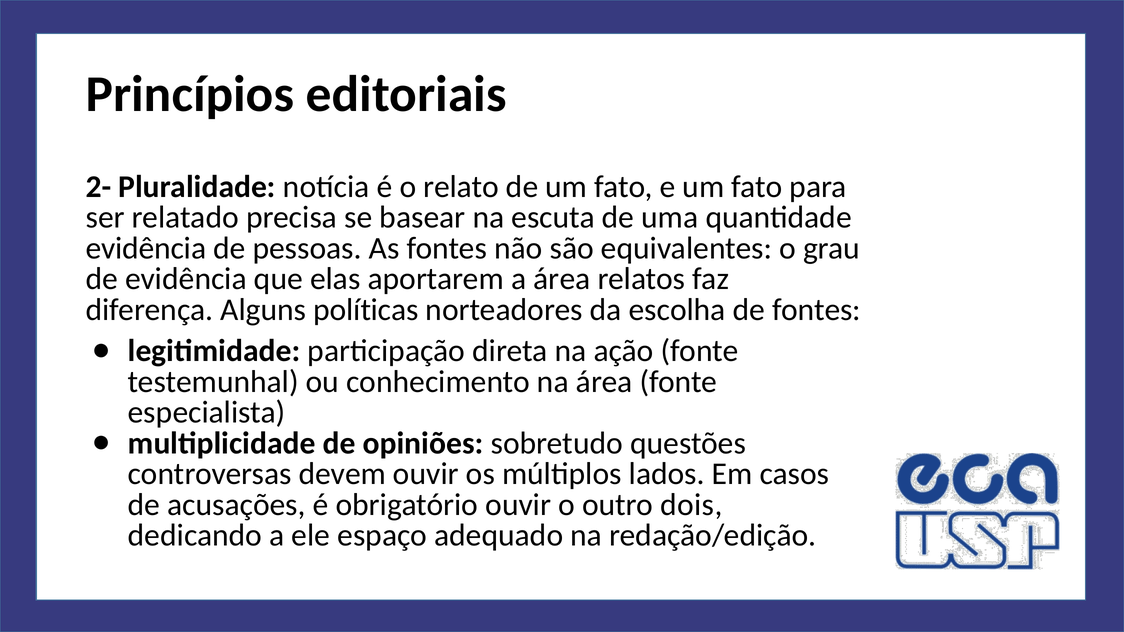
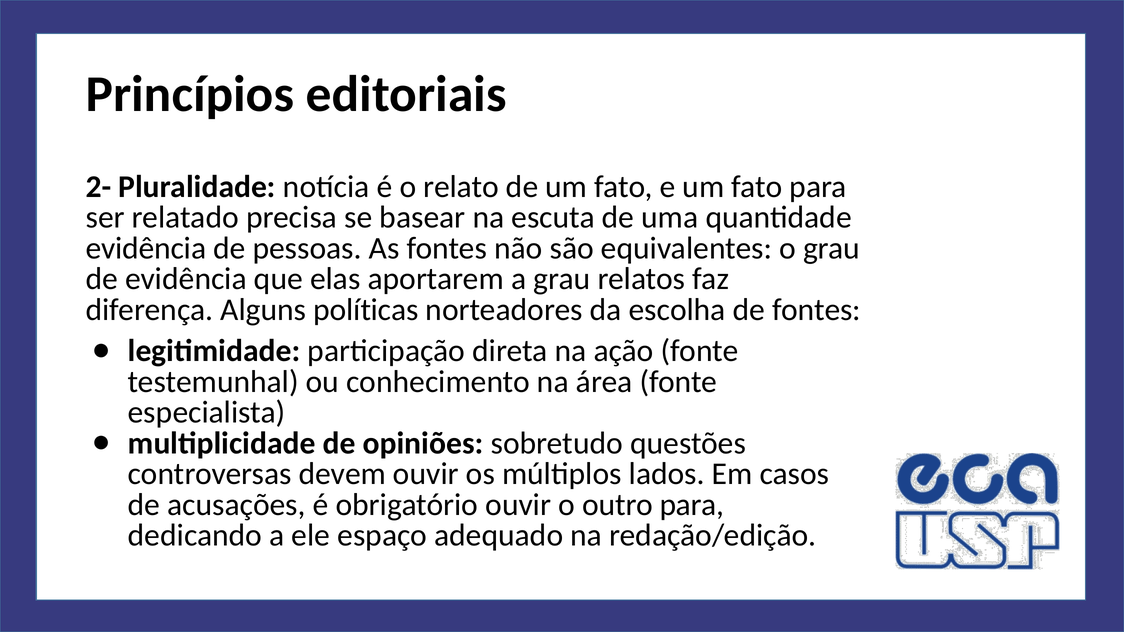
a área: área -> grau
outro dois: dois -> para
